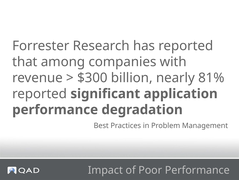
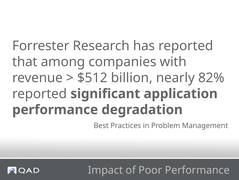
$300: $300 -> $512
81%: 81% -> 82%
